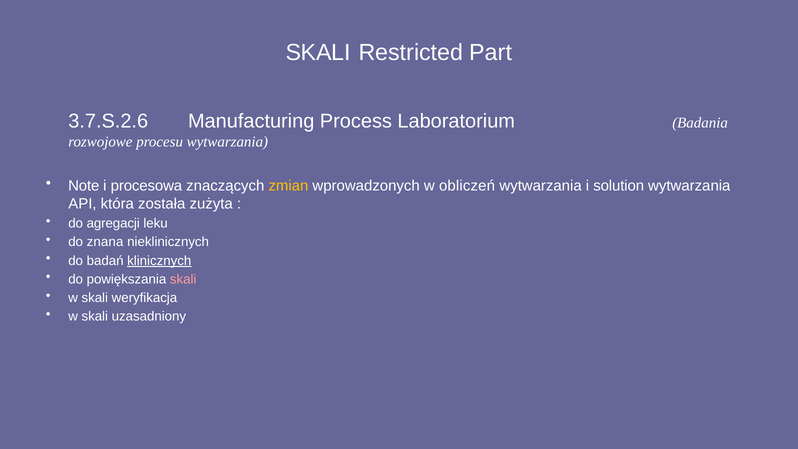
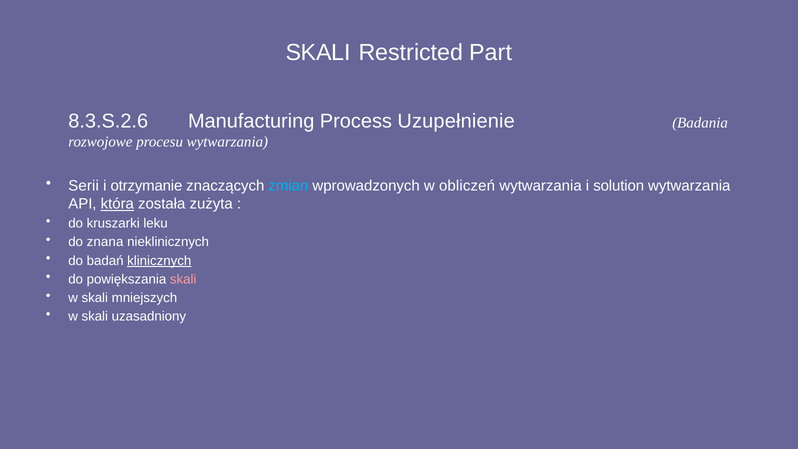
3.7.S.2.6: 3.7.S.2.6 -> 8.3.S.2.6
Laboratorium: Laboratorium -> Uzupełnienie
Note: Note -> Serii
procesowa: procesowa -> otrzymanie
zmian colour: yellow -> light blue
która underline: none -> present
agregacji: agregacji -> kruszarki
weryfikacja: weryfikacja -> mniejszych
